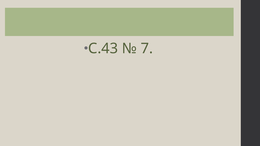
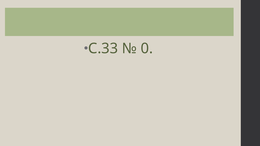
С.43: С.43 -> С.33
7: 7 -> 0
